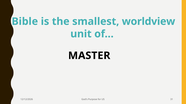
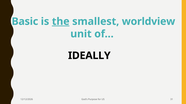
Bible: Bible -> Basic
the underline: none -> present
MASTER: MASTER -> IDEALLY
